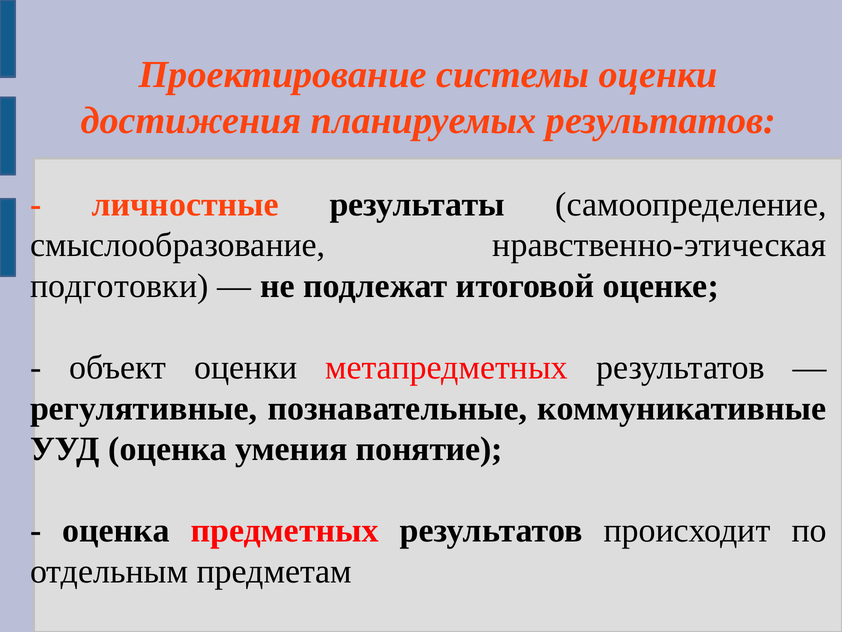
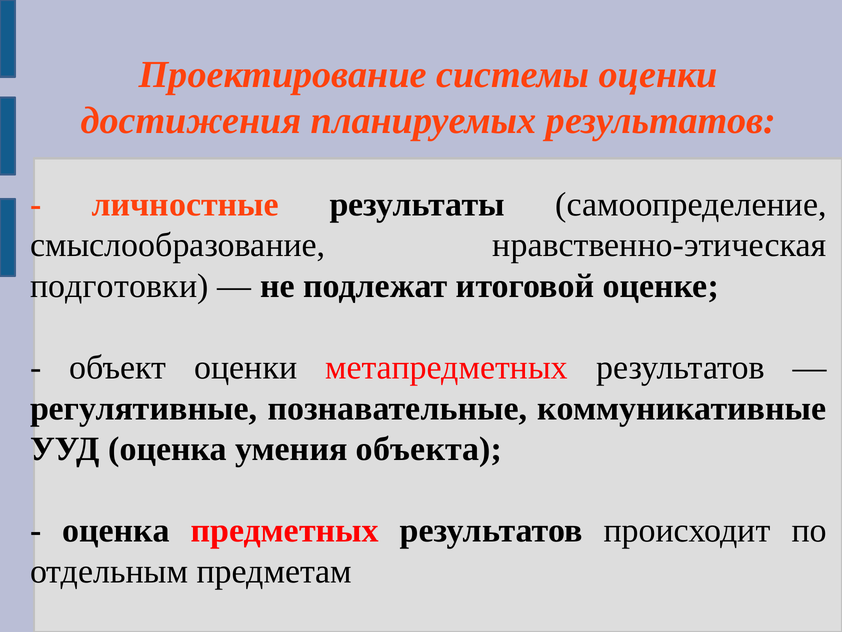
понятие: понятие -> объекта
